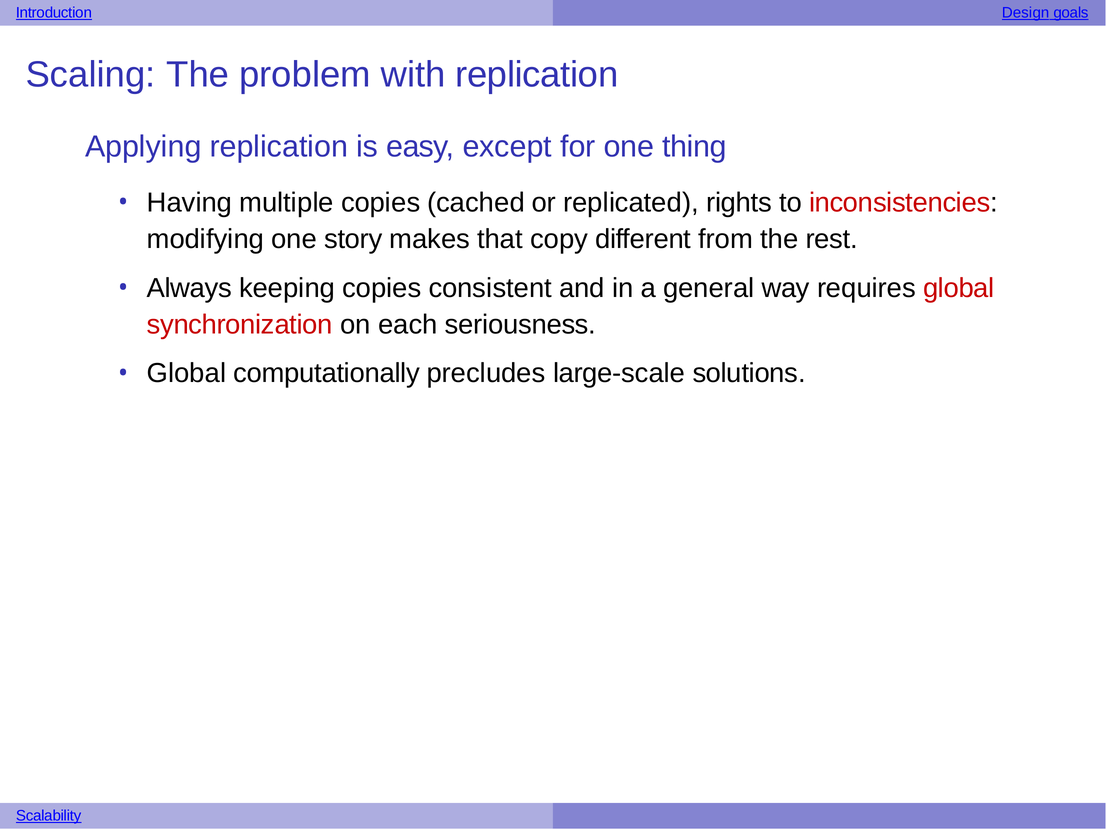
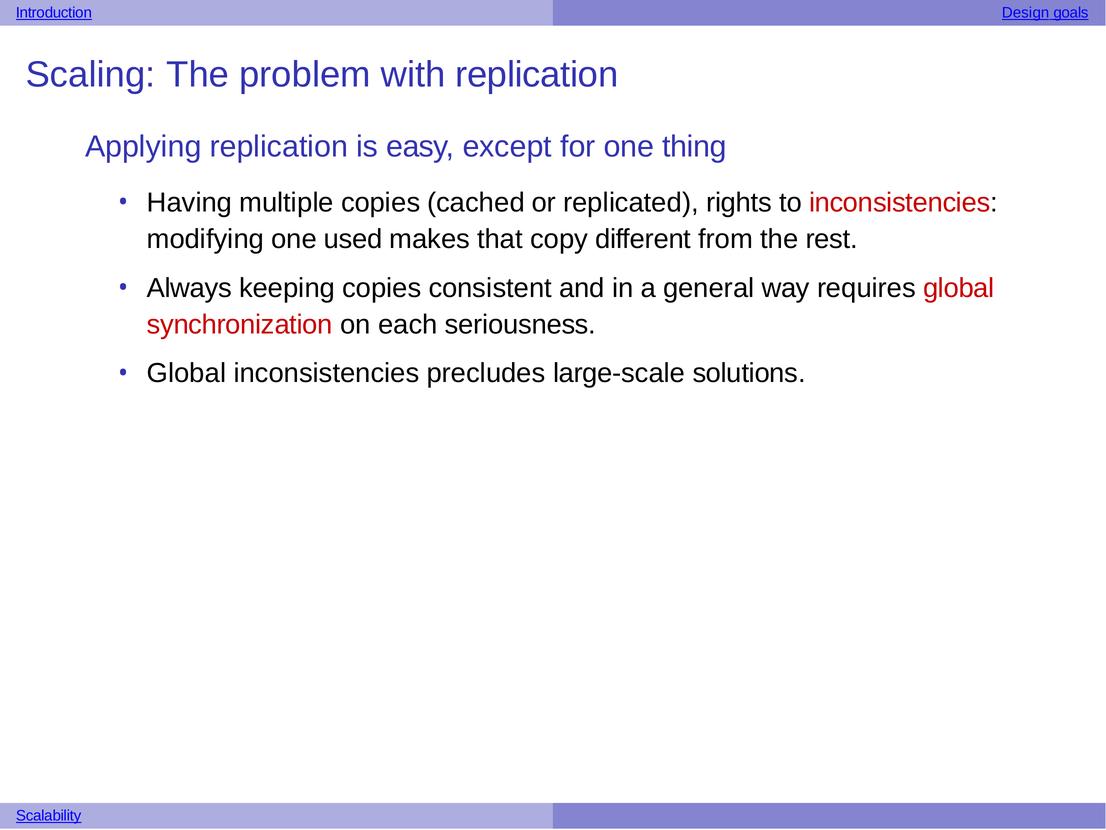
story: story -> used
Global computationally: computationally -> inconsistencies
